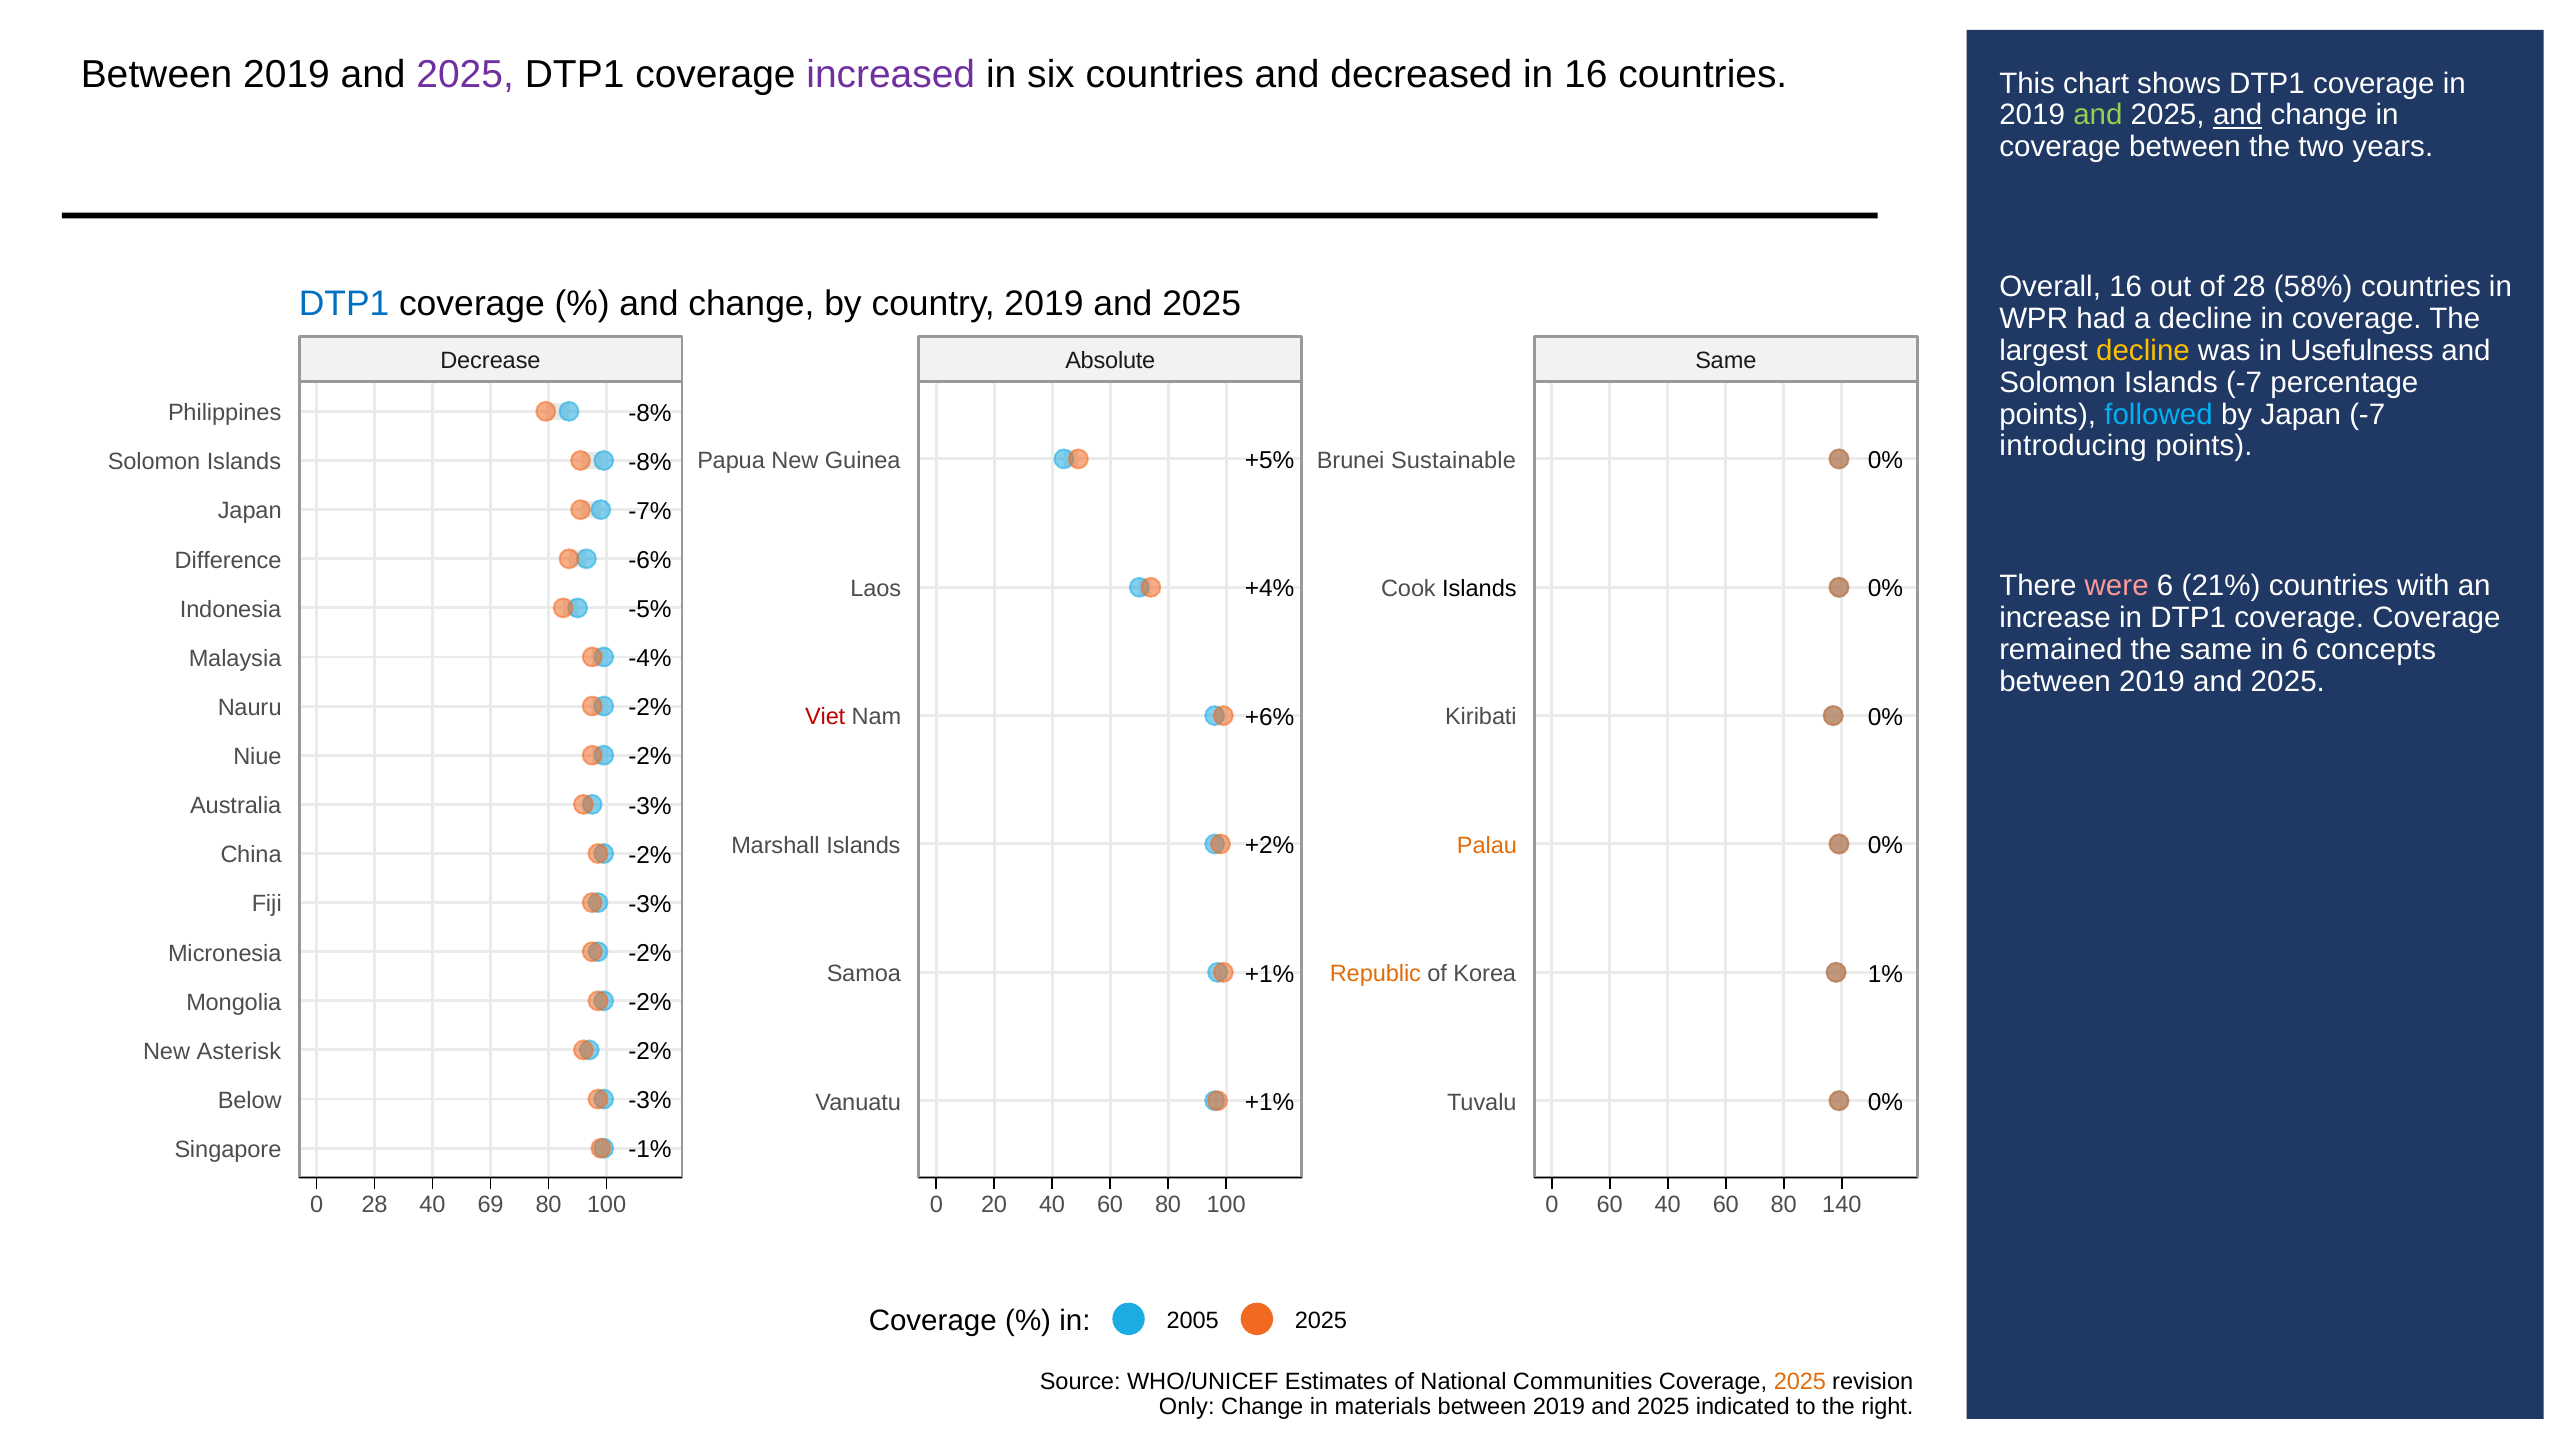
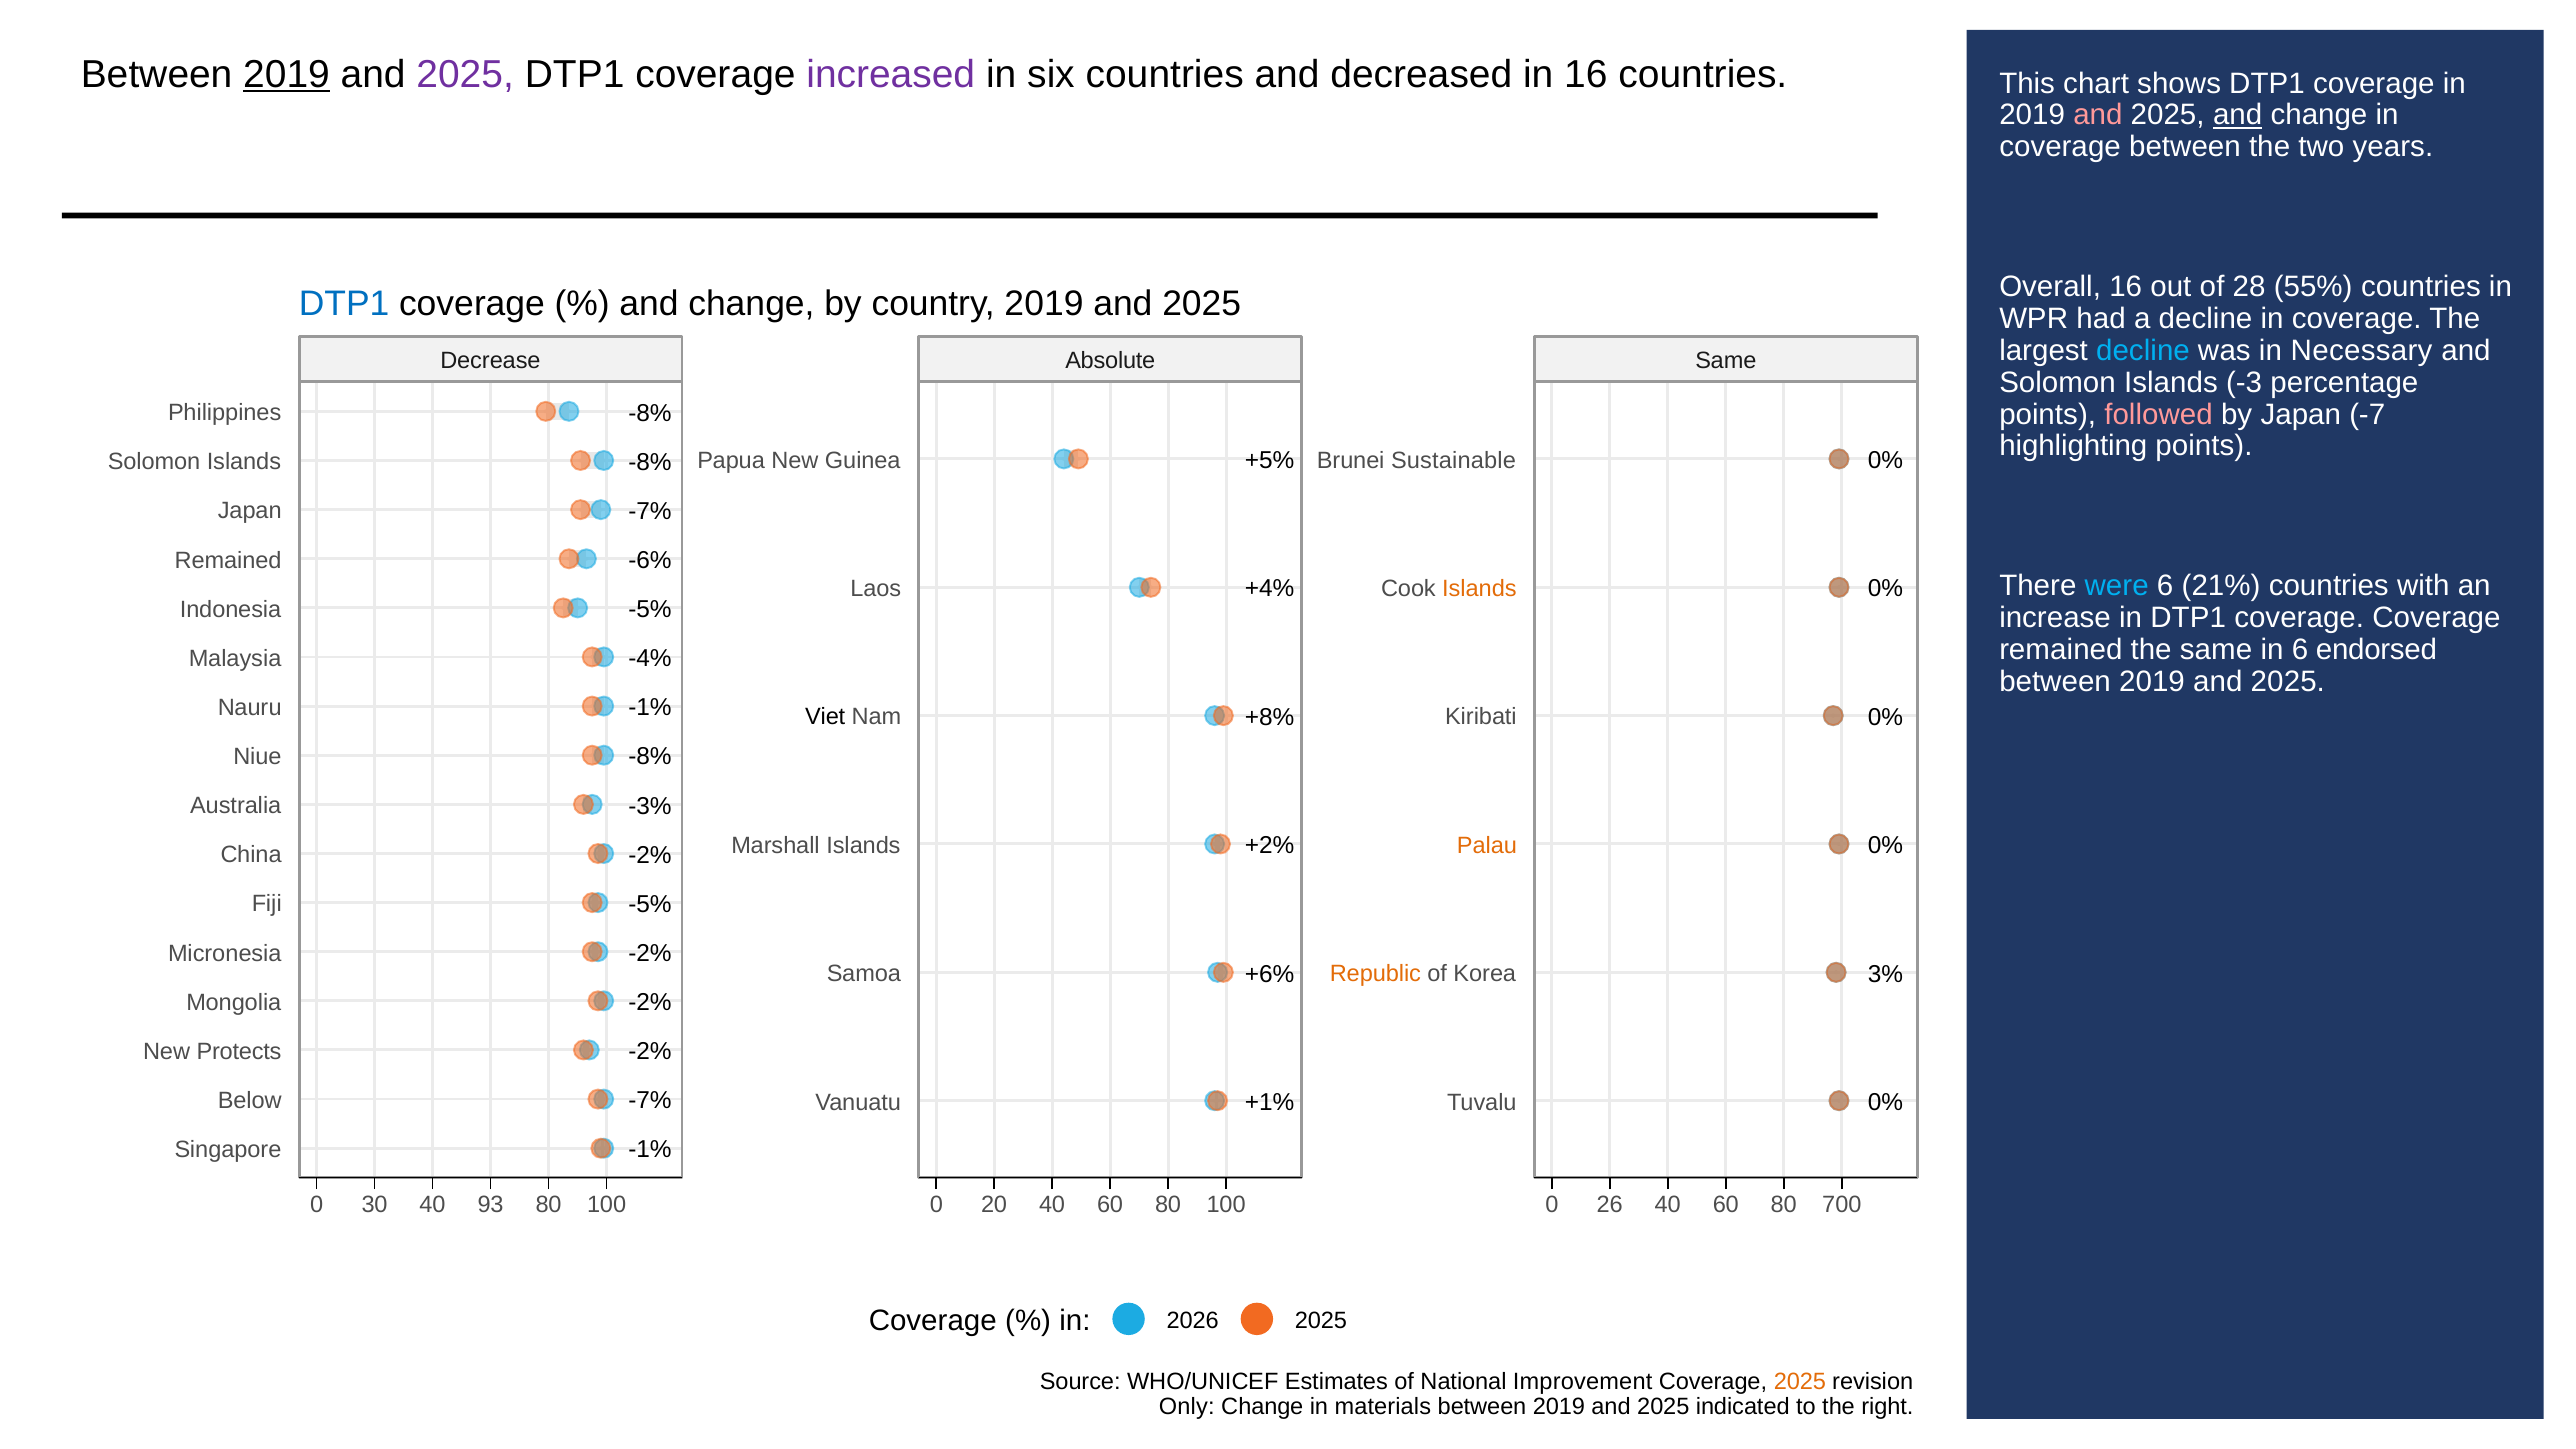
2019 at (287, 74) underline: none -> present
and at (2098, 115) colour: light green -> pink
58%: 58% -> 55%
decline at (2143, 351) colour: yellow -> light blue
Usefulness: Usefulness -> Necessary
Islands -7: -7 -> -3
followed colour: light blue -> pink
introducing: introducing -> highlighting
Difference at (228, 560): Difference -> Remained
were colour: pink -> light blue
Islands at (1479, 589) colour: black -> orange
concepts: concepts -> endorsed
-2% at (650, 708): -2% -> -1%
+6%: +6% -> +8%
Viet colour: red -> black
-2% at (650, 757): -2% -> -8%
-3% at (650, 904): -3% -> -5%
+1% at (1270, 974): +1% -> +6%
1%: 1% -> 3%
Asterisk: Asterisk -> Protects
-3% at (650, 1101): -3% -> -7%
0 28: 28 -> 30
69: 69 -> 93
0 60: 60 -> 26
140: 140 -> 700
2005: 2005 -> 2026
Communities: Communities -> Improvement
